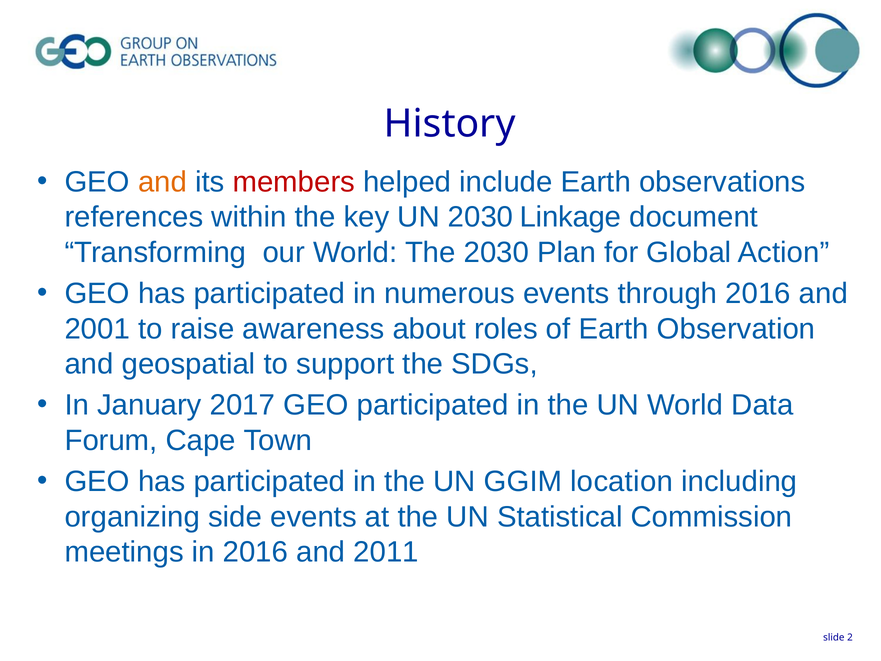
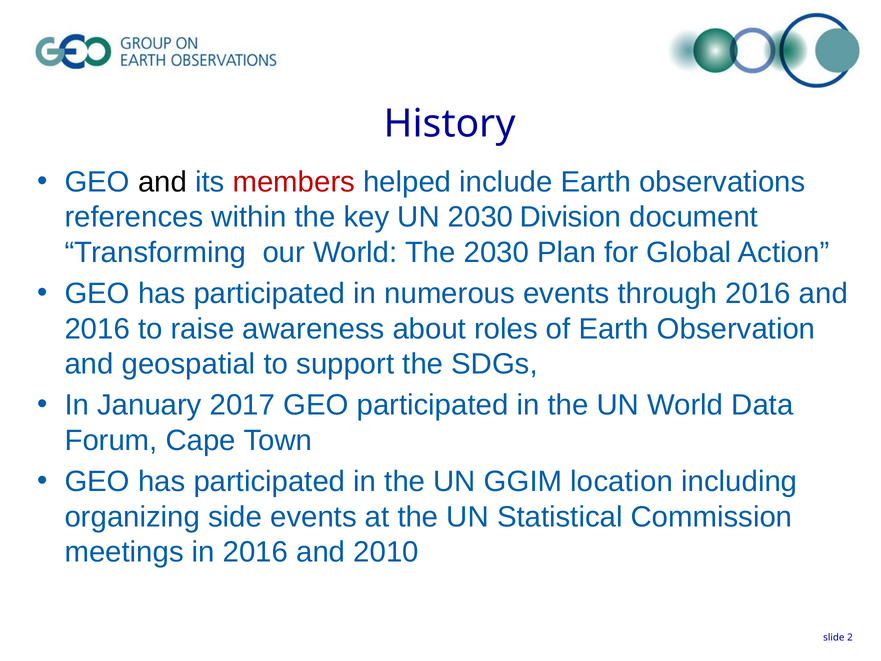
and at (163, 182) colour: orange -> black
Linkage: Linkage -> Division
2001 at (97, 329): 2001 -> 2016
2011: 2011 -> 2010
